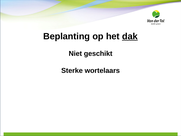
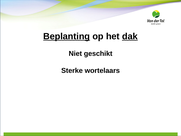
Beplanting underline: none -> present
